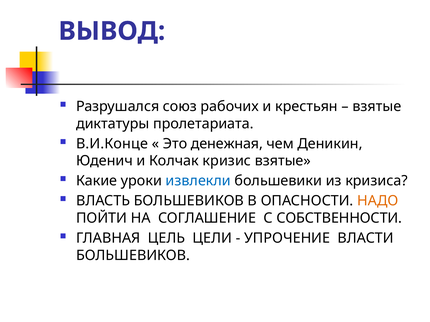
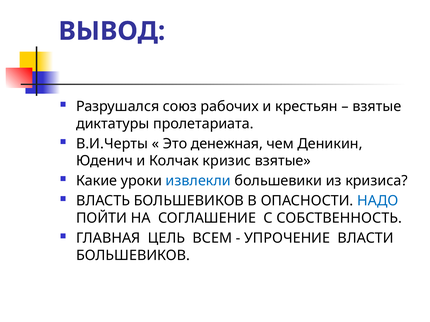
В.И.Конце: В.И.Конце -> В.И.Черты
НАДО colour: orange -> blue
СОБСТВЕННОСТИ: СОБСТВЕННОСТИ -> СОБСТВЕННОСТЬ
ЦЕЛИ: ЦЕЛИ -> ВСЕМ
